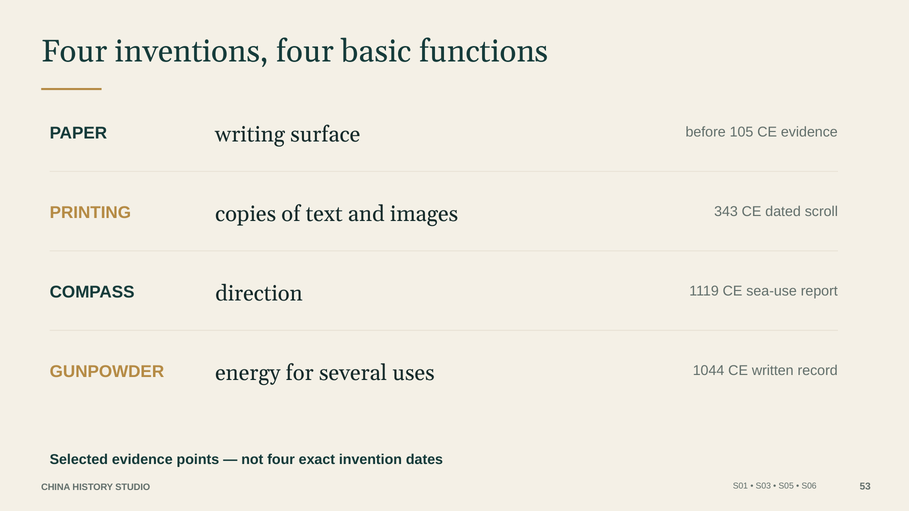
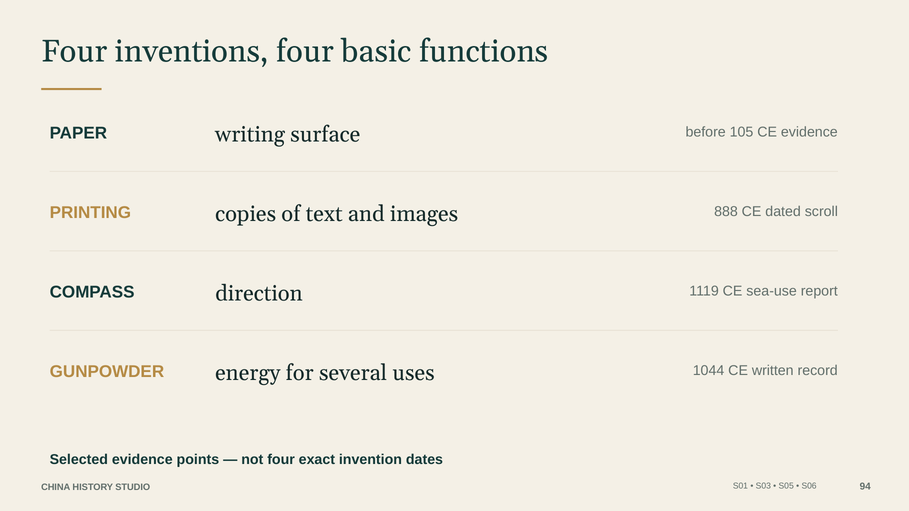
343: 343 -> 888
53: 53 -> 94
